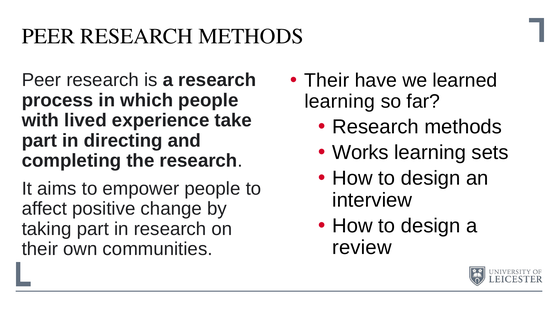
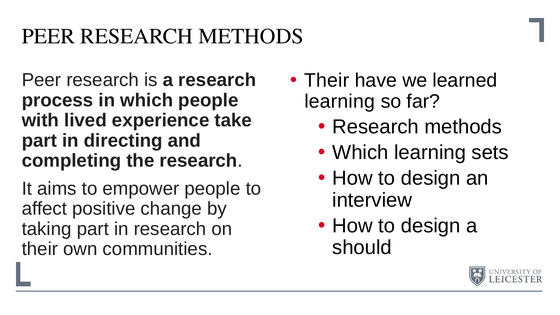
Works at (360, 152): Works -> Which
review: review -> should
